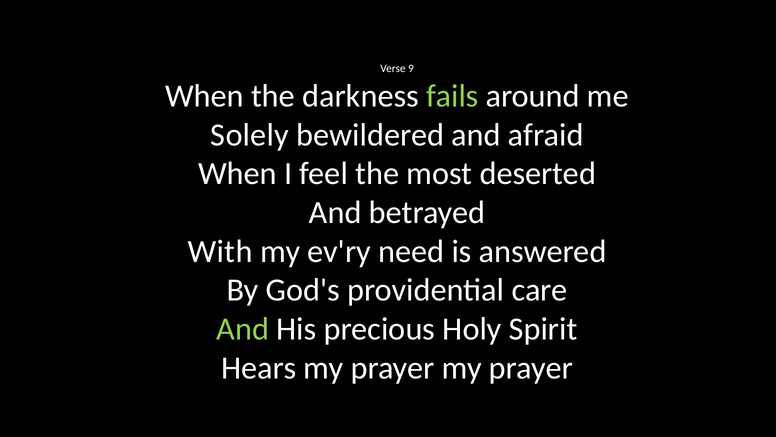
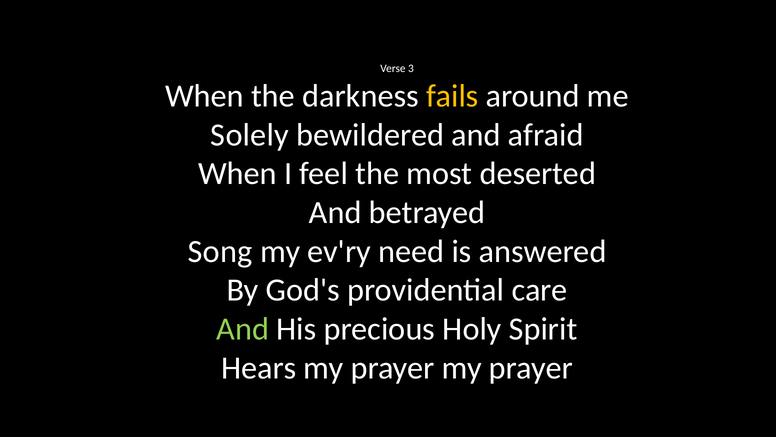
9: 9 -> 3
fails colour: light green -> yellow
With: With -> Song
